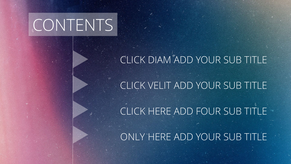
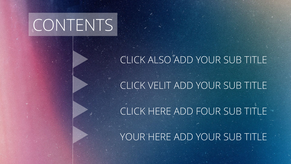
DIAM: DIAM -> ALSO
ONLY at (133, 137): ONLY -> YOUR
